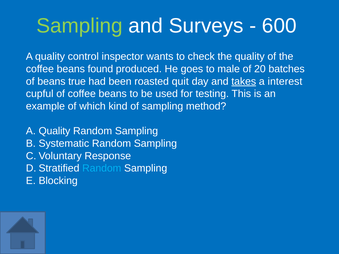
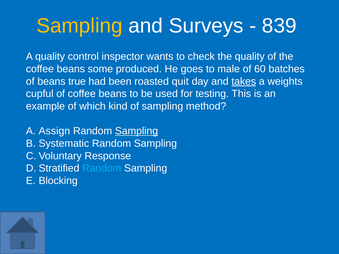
Sampling at (80, 26) colour: light green -> yellow
600: 600 -> 839
found: found -> some
20: 20 -> 60
interest: interest -> weights
Quality at (54, 131): Quality -> Assign
Sampling at (136, 131) underline: none -> present
